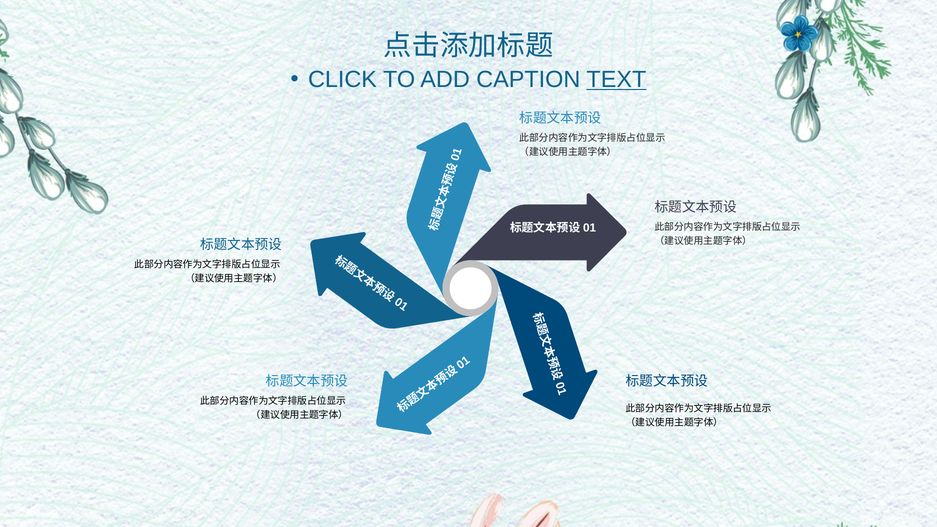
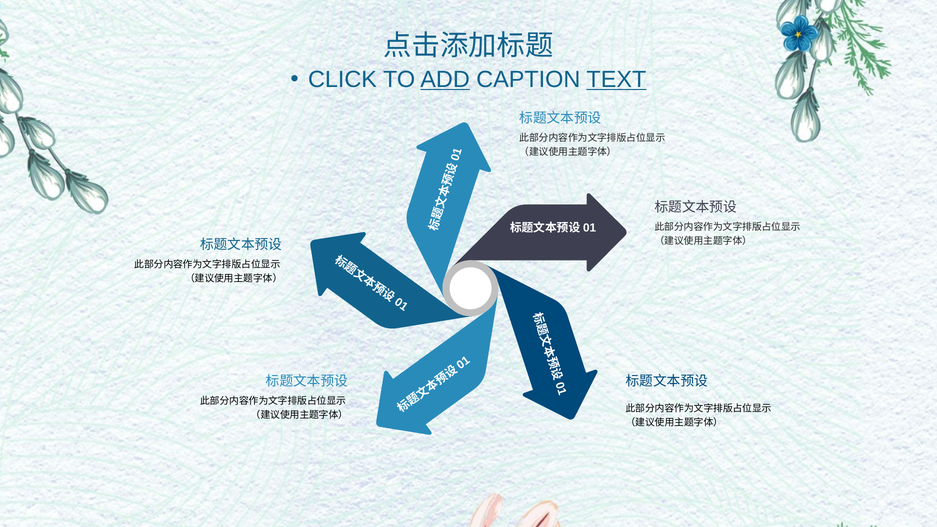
ADD underline: none -> present
